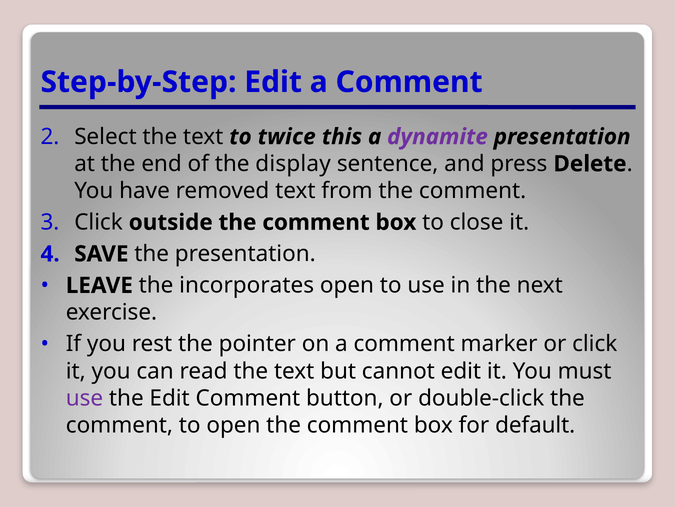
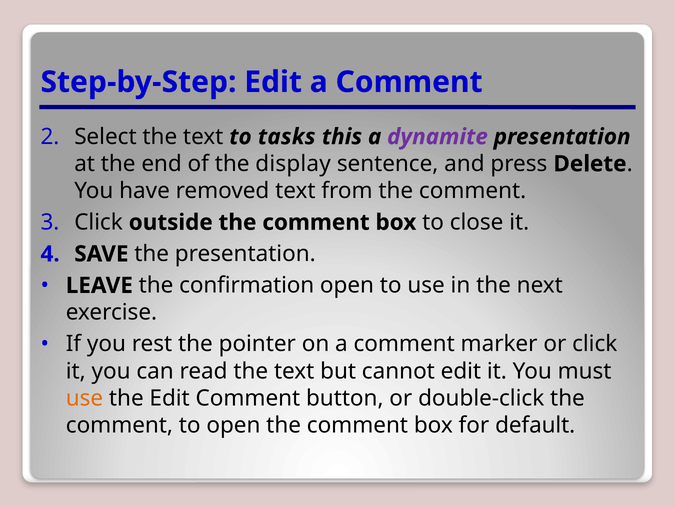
twice: twice -> tasks
incorporates: incorporates -> confirmation
use at (84, 398) colour: purple -> orange
